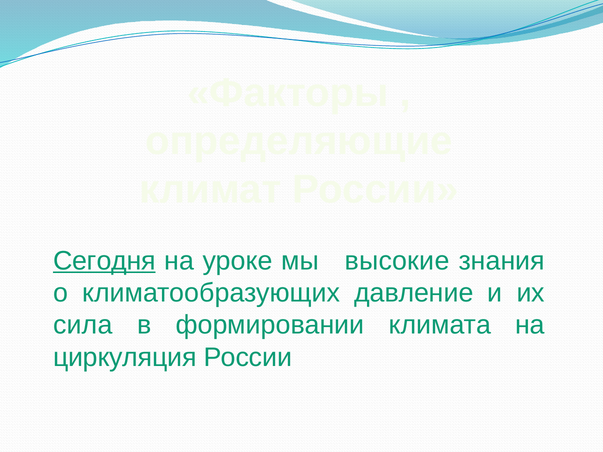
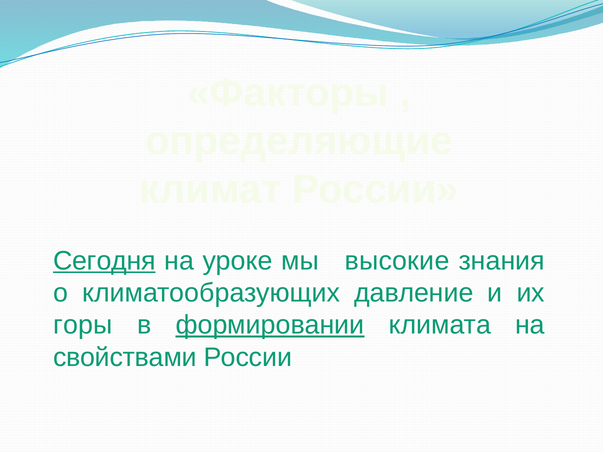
сила: сила -> горы
формировании underline: none -> present
циркуляция: циркуляция -> свойствами
